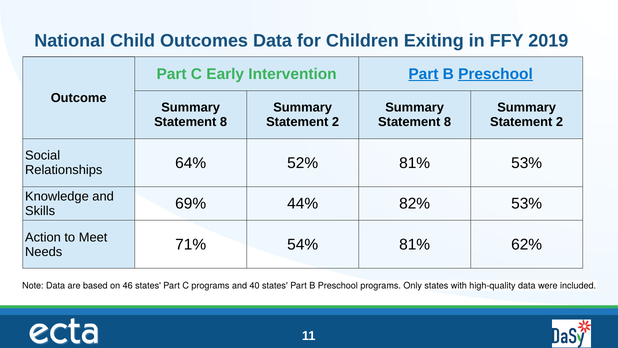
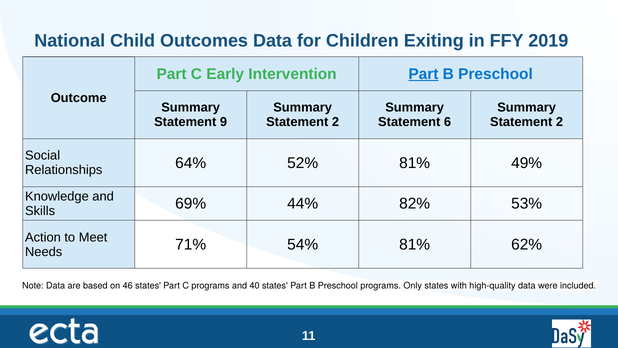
Preschool at (495, 74) underline: present -> none
8 at (224, 122): 8 -> 9
8 at (448, 122): 8 -> 6
81% 53%: 53% -> 49%
